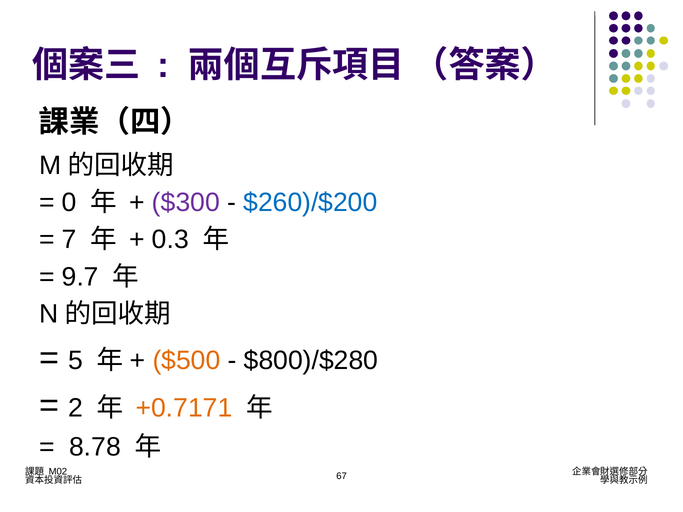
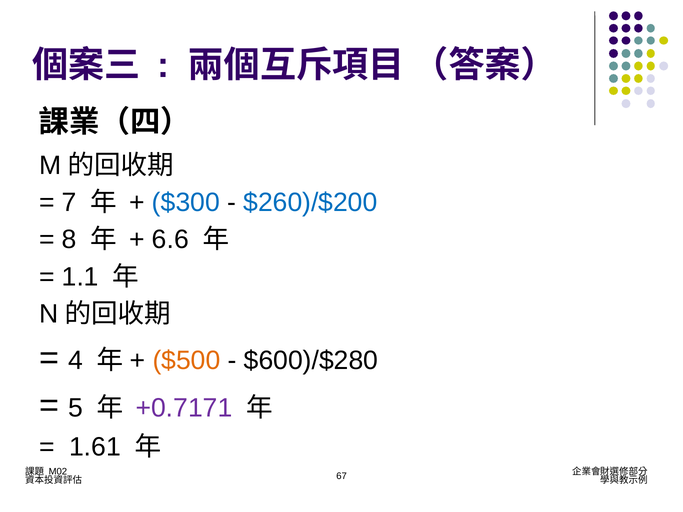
0: 0 -> 7
$300 colour: purple -> blue
7: 7 -> 8
0.3: 0.3 -> 6.6
9.7: 9.7 -> 1.1
5: 5 -> 4
$800)/$280: $800)/$280 -> $600)/$280
2: 2 -> 5
+0.7171 colour: orange -> purple
8.78: 8.78 -> 1.61
